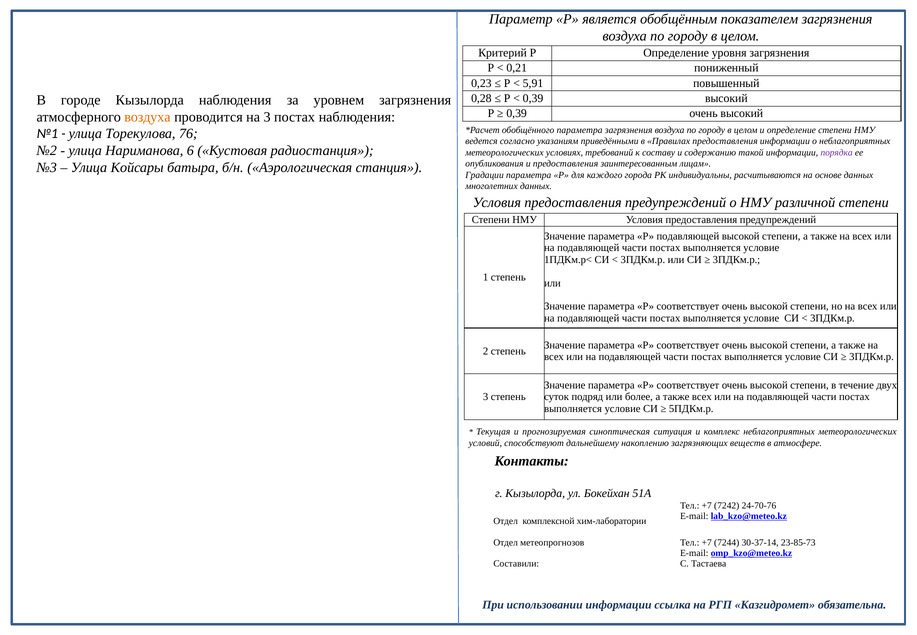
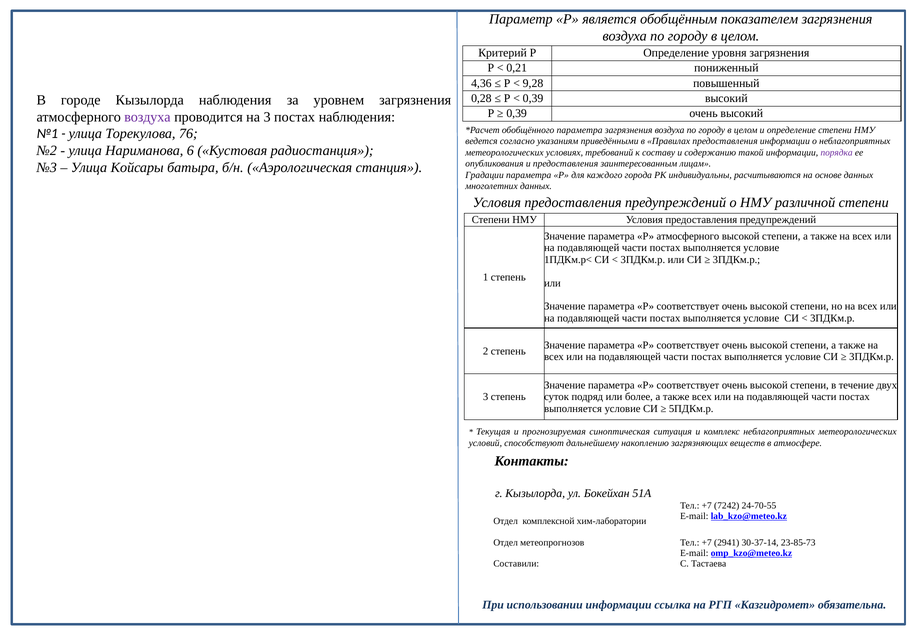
0,23: 0,23 -> 4,36
5,91: 5,91 -> 9,28
воздуха at (147, 117) colour: orange -> purple
Р подавляющей: подавляющей -> атмосферного
24-70-76: 24-70-76 -> 24-70-55
7244: 7244 -> 2941
